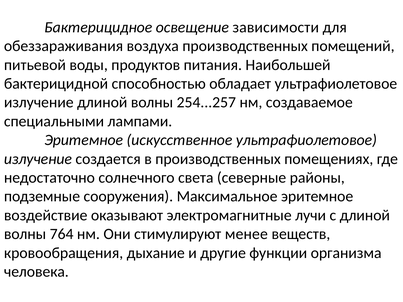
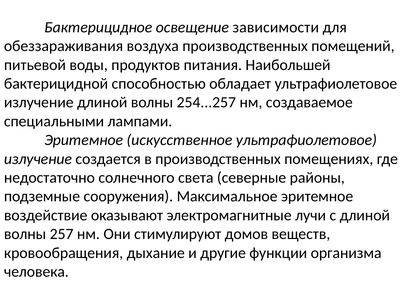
764: 764 -> 257
менее: менее -> домов
